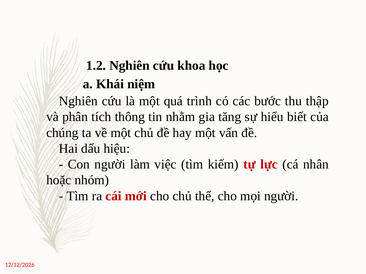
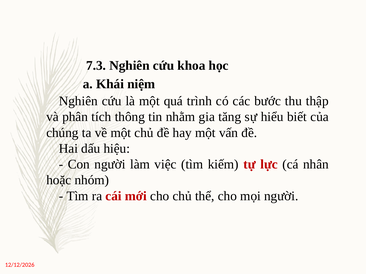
1.2: 1.2 -> 7.3
